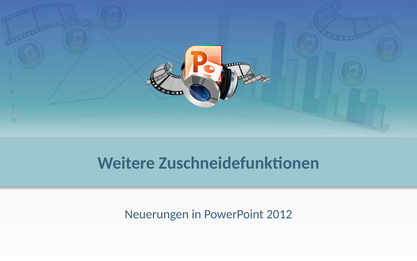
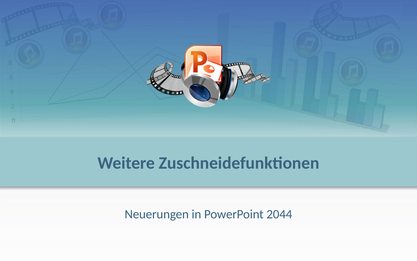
2012: 2012 -> 2044
